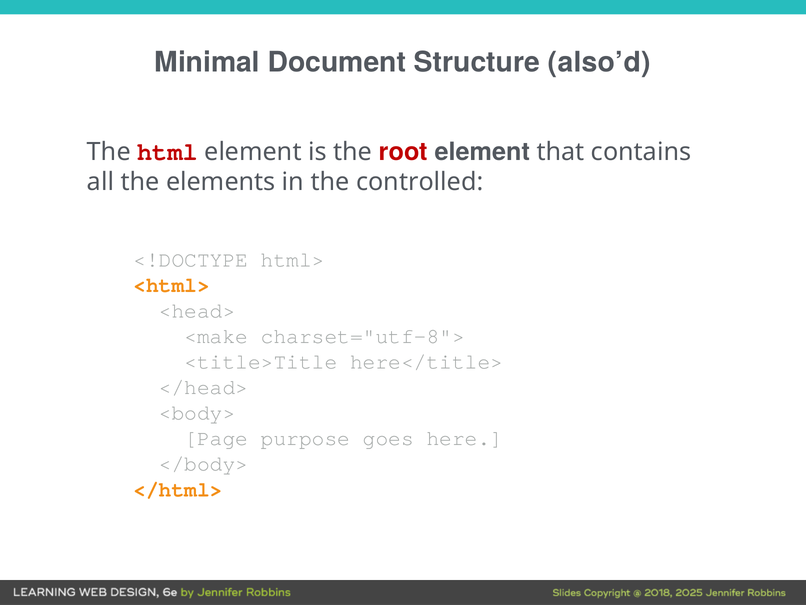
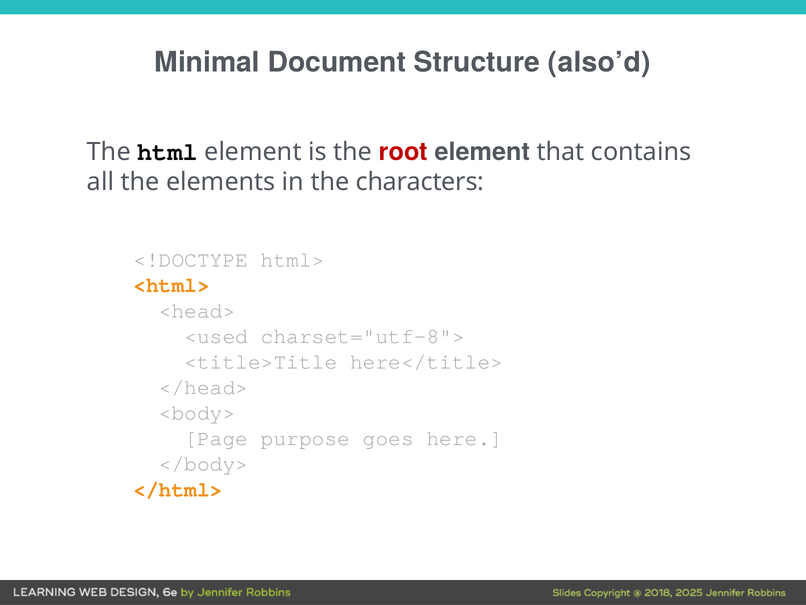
html colour: red -> black
controlled: controlled -> characters
<make: <make -> <used
